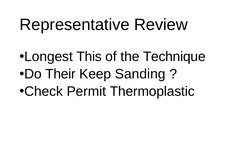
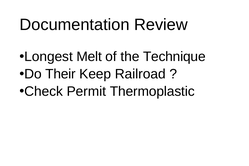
Representative: Representative -> Documentation
This: This -> Melt
Sanding: Sanding -> Railroad
